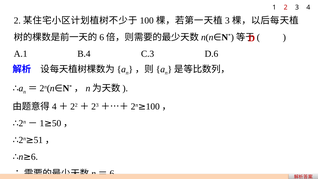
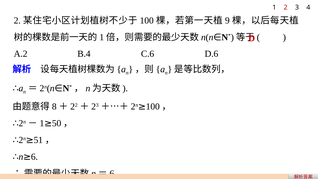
3 at (227, 20): 3 -> 9
6 at (102, 37): 6 -> 1
A.1: A.1 -> A.2
C.3: C.3 -> C.6
4 at (54, 107): 4 -> 8
